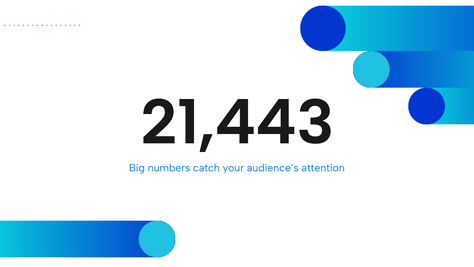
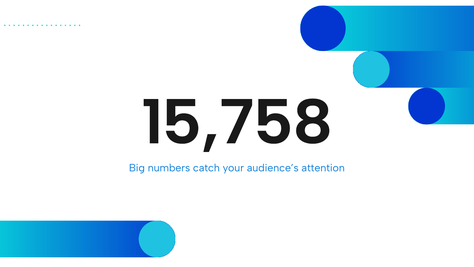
21,443: 21,443 -> 15,758
